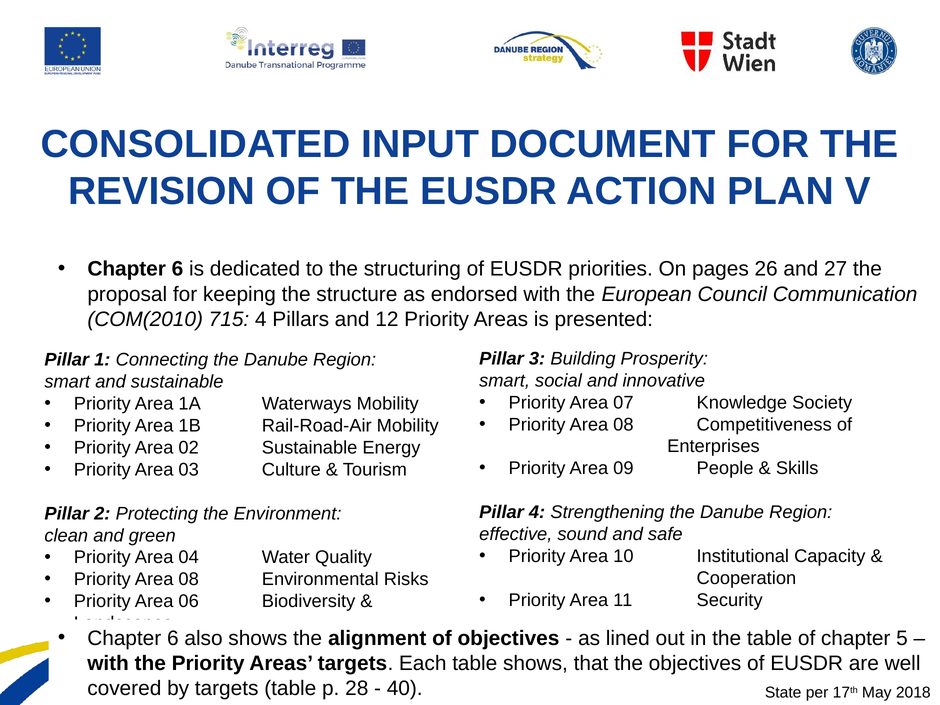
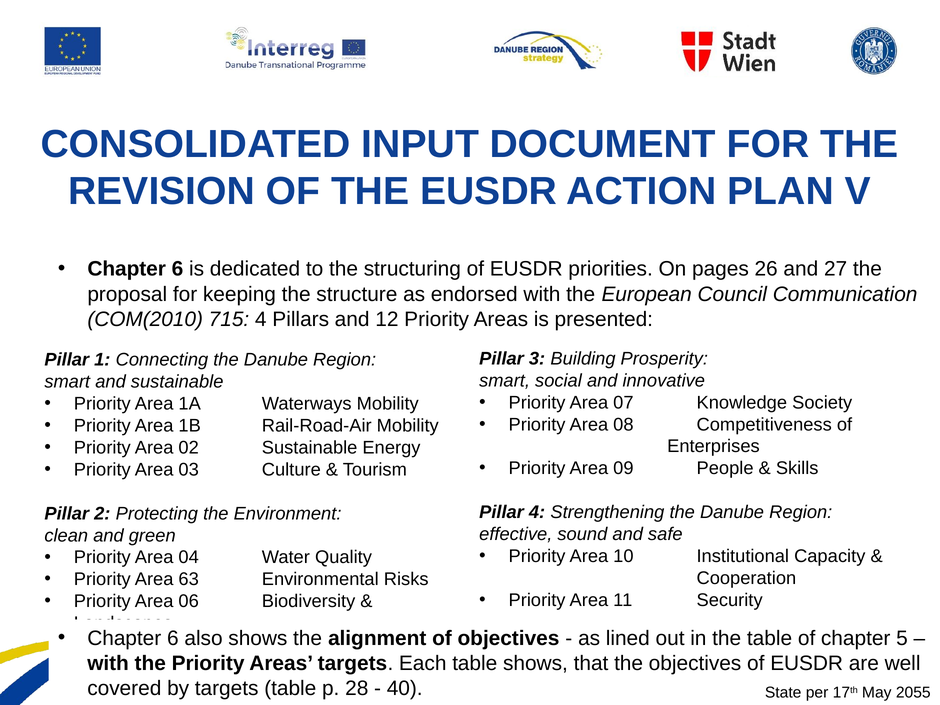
08 at (189, 579): 08 -> 63
2018: 2018 -> 2055
